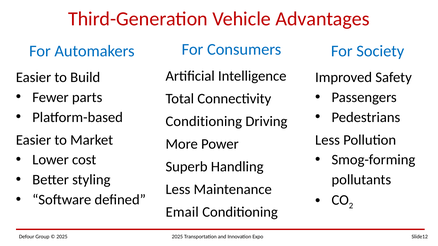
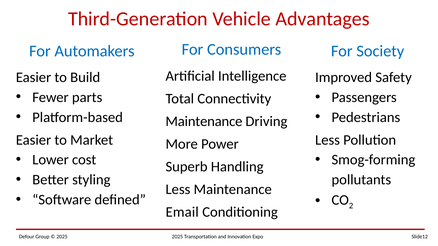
Conditioning at (204, 121): Conditioning -> Maintenance
